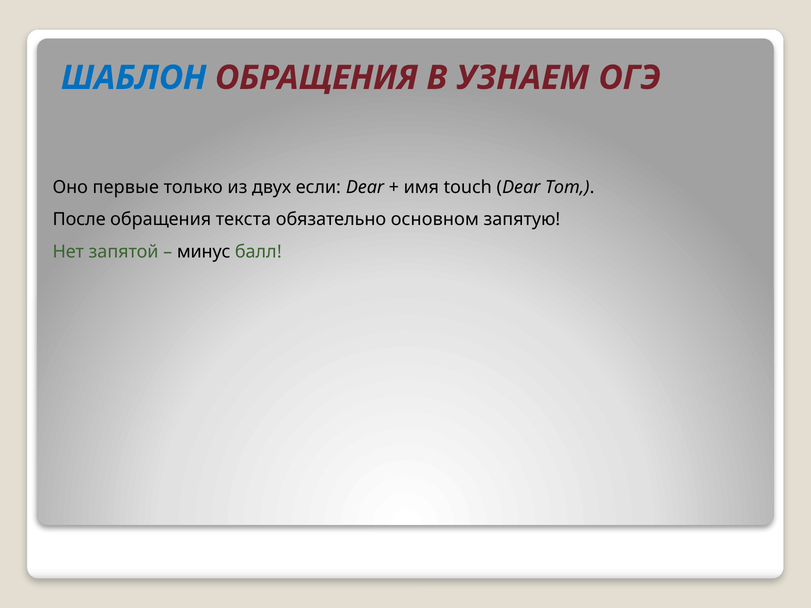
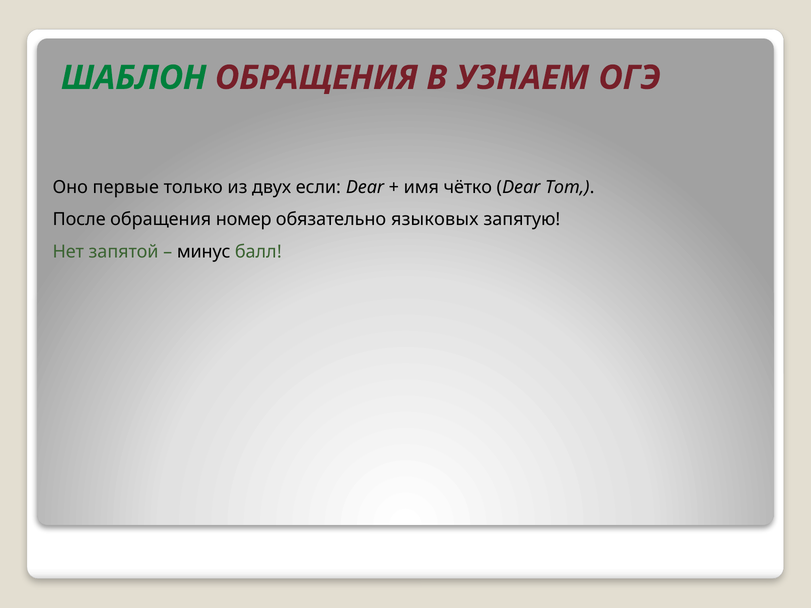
ШАБЛОН colour: blue -> green
touch: touch -> чётко
текста: текста -> номер
основном: основном -> языковых
